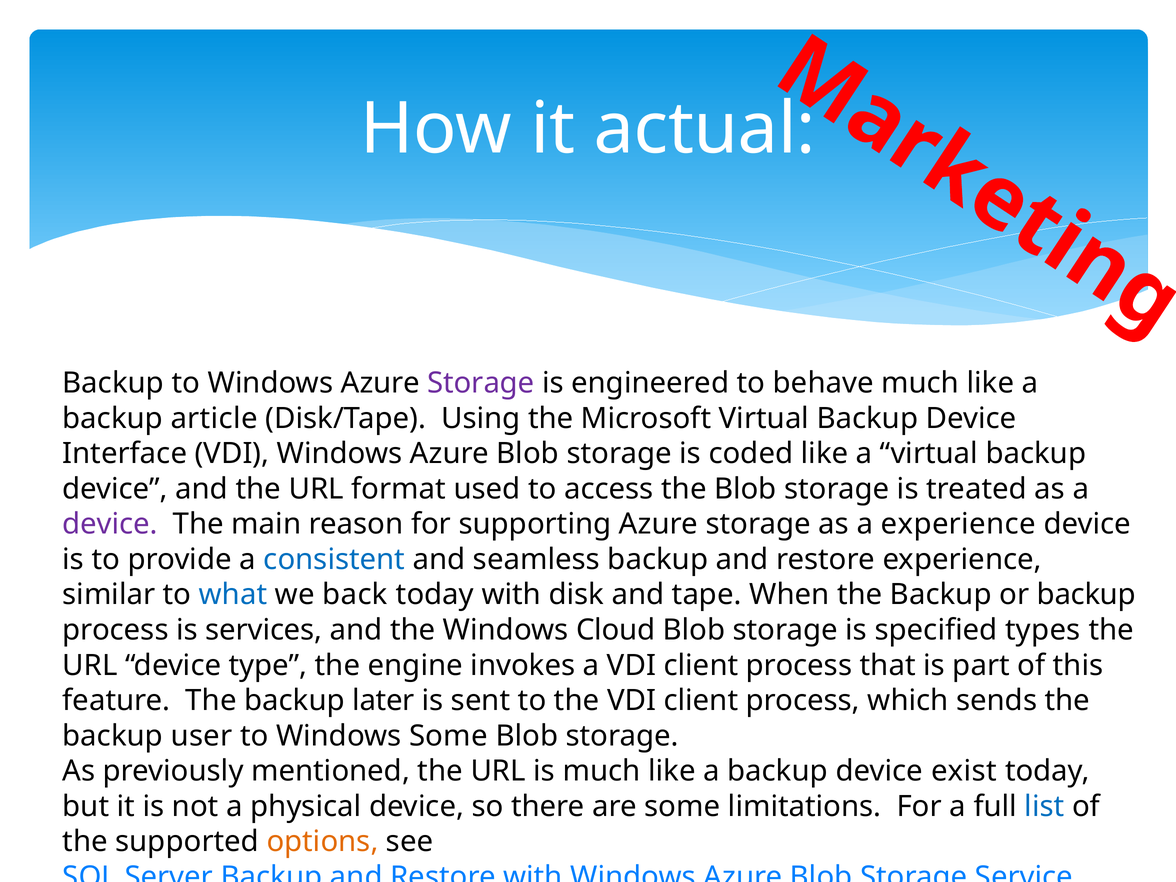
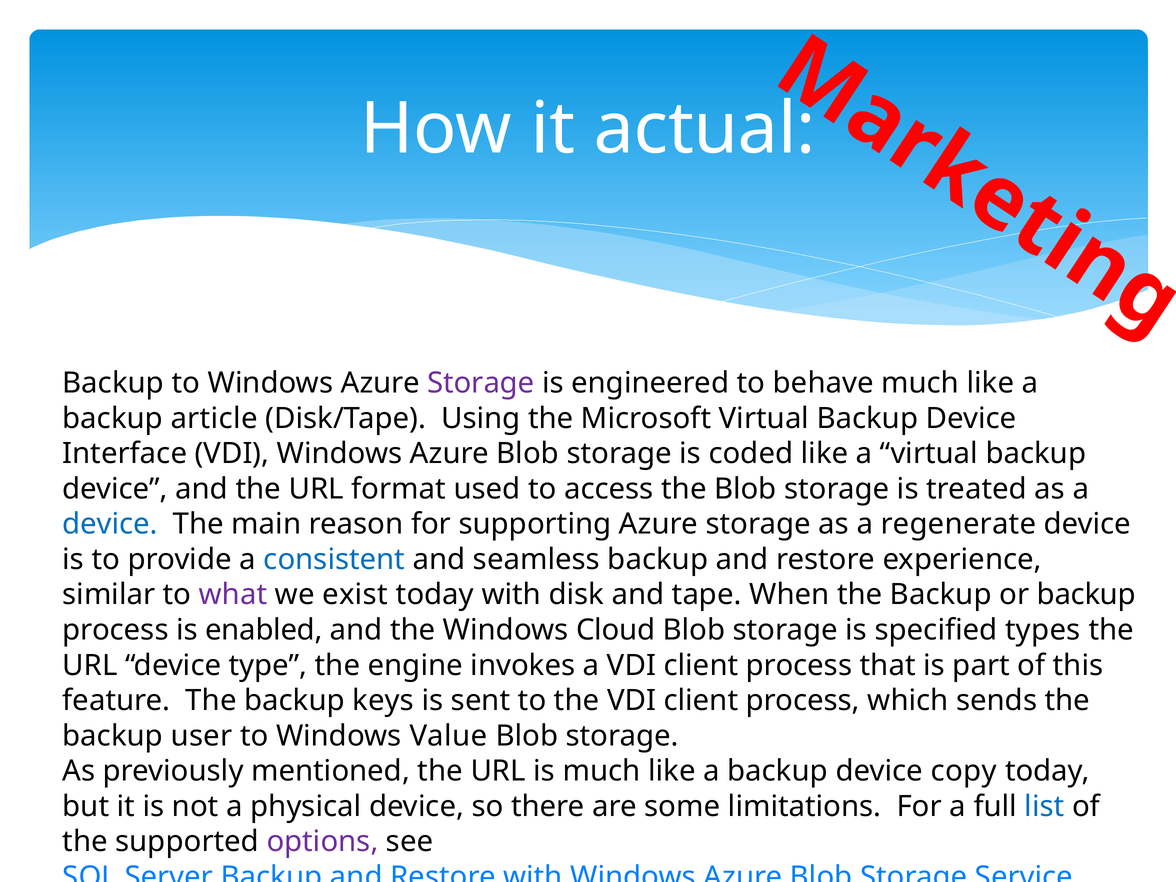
device at (110, 524) colour: purple -> blue
a experience: experience -> regenerate
what colour: blue -> purple
back: back -> exist
services: services -> enabled
later: later -> keys
Windows Some: Some -> Value
exist: exist -> copy
options colour: orange -> purple
